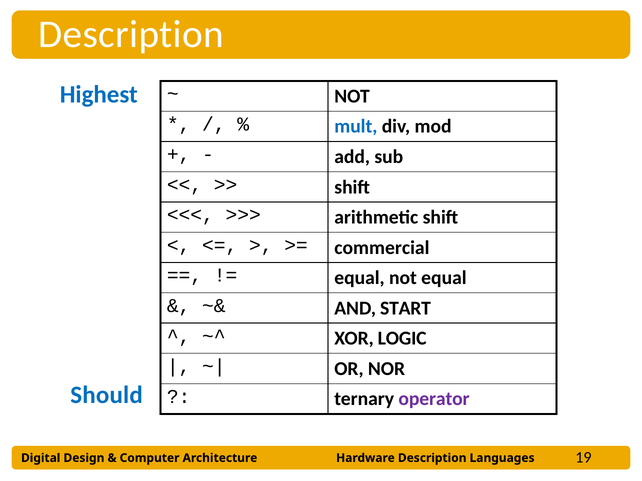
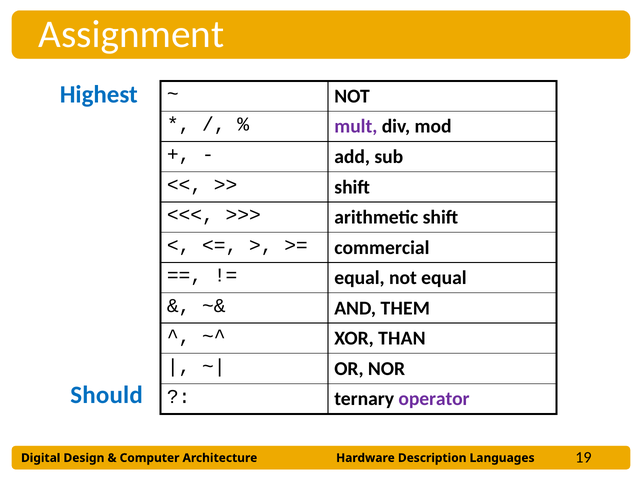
Description at (131, 34): Description -> Assignment
mult colour: blue -> purple
START: START -> THEM
LOGIC: LOGIC -> THAN
